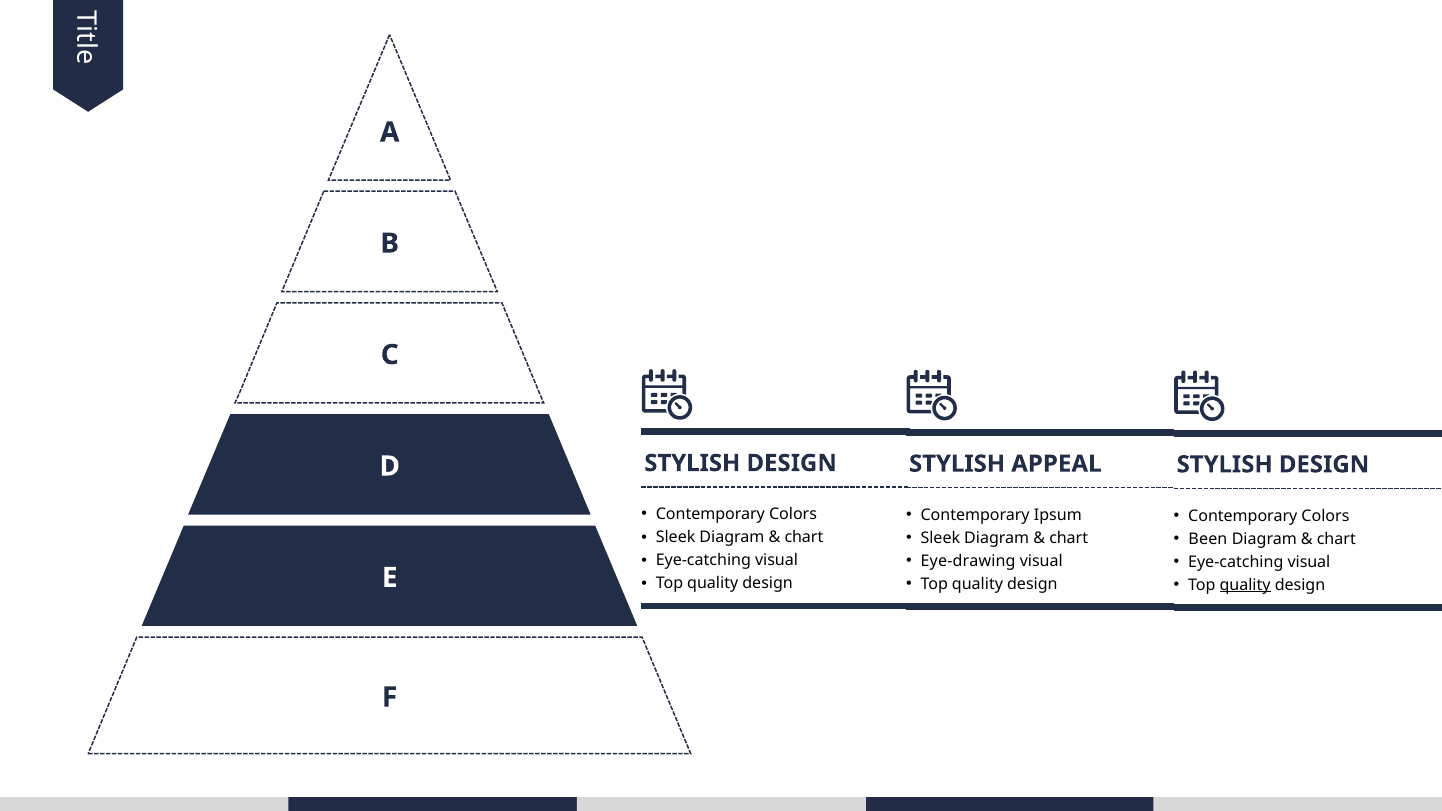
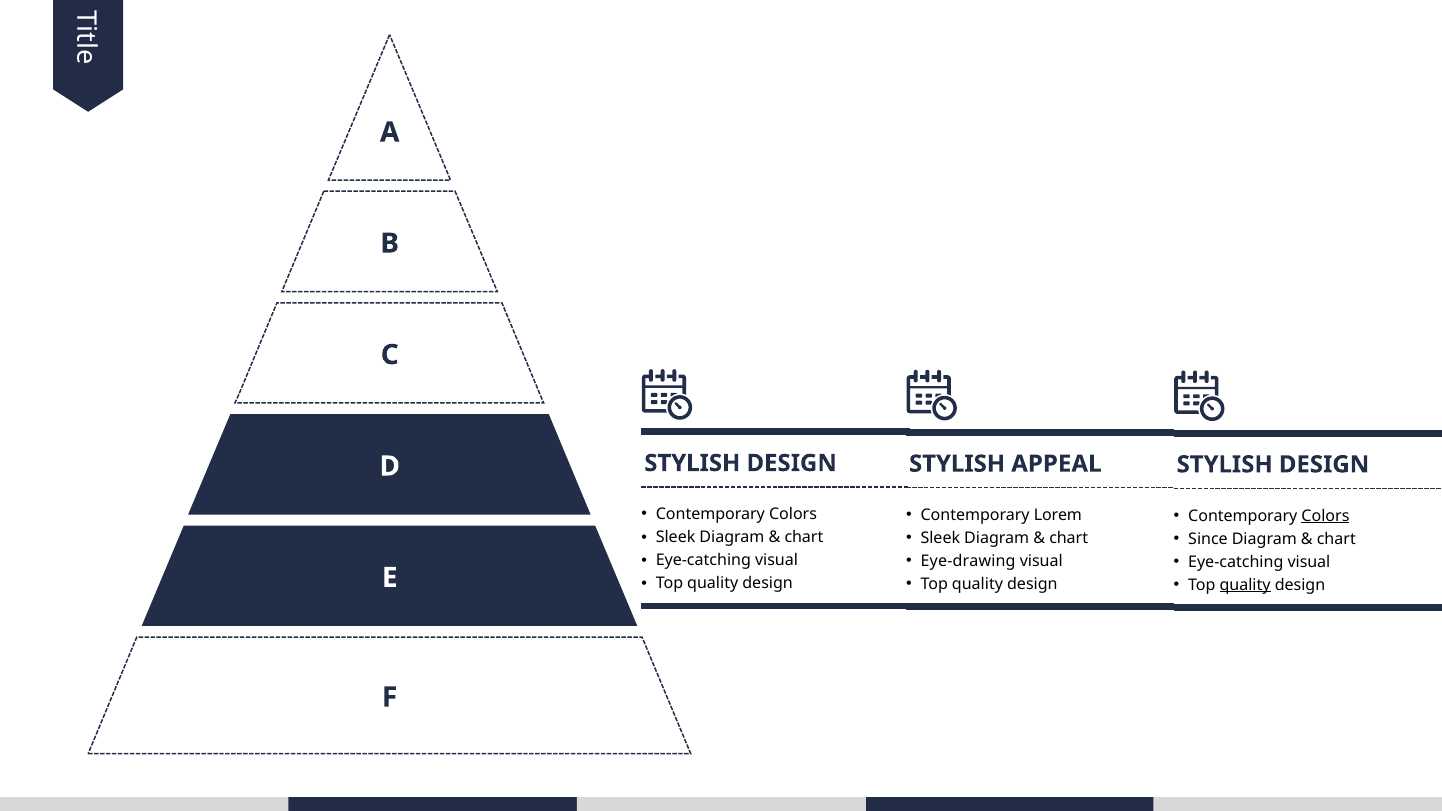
Ipsum: Ipsum -> Lorem
Colors at (1325, 516) underline: none -> present
Been: Been -> Since
